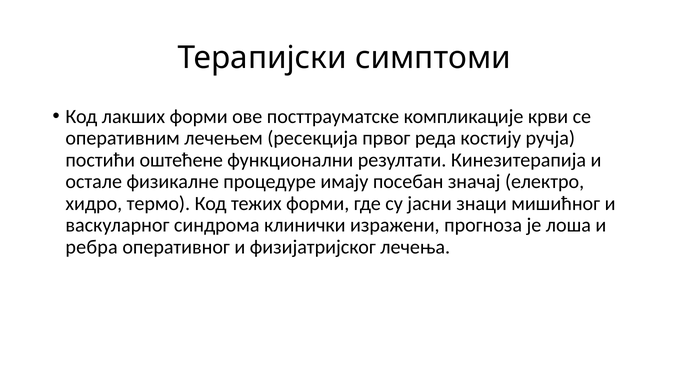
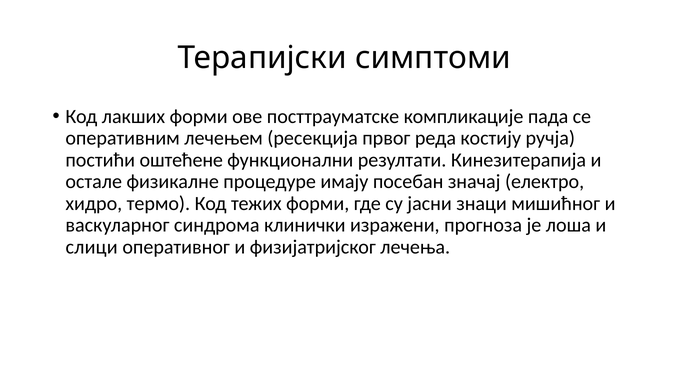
крви: крви -> пада
ребра: ребра -> слици
